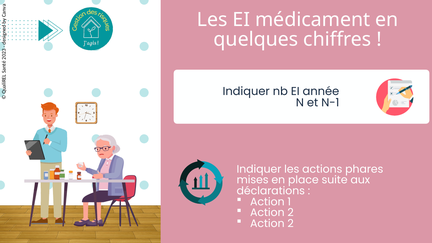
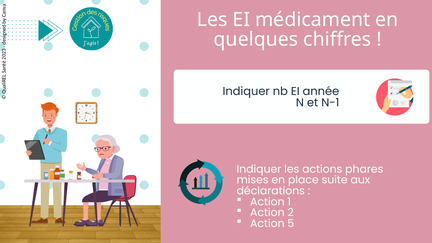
2 at (291, 223): 2 -> 5
